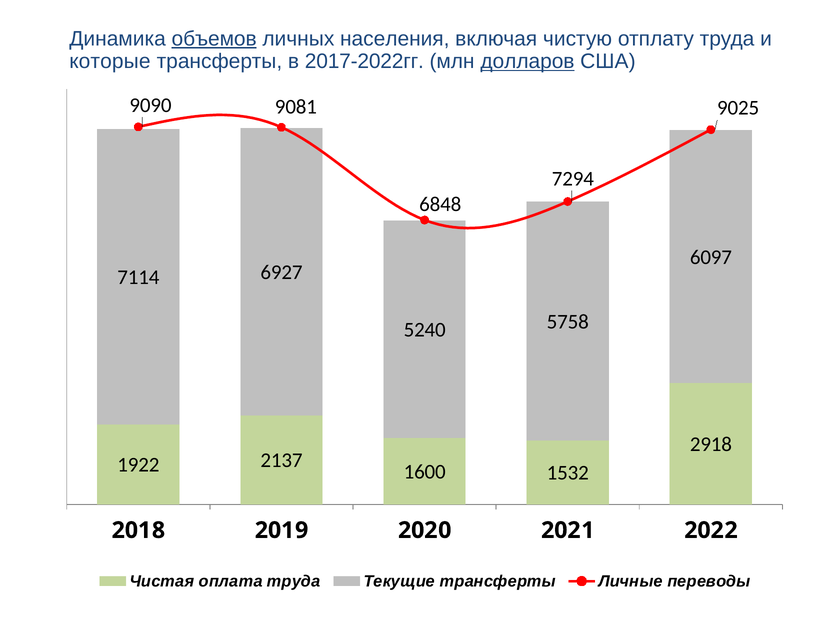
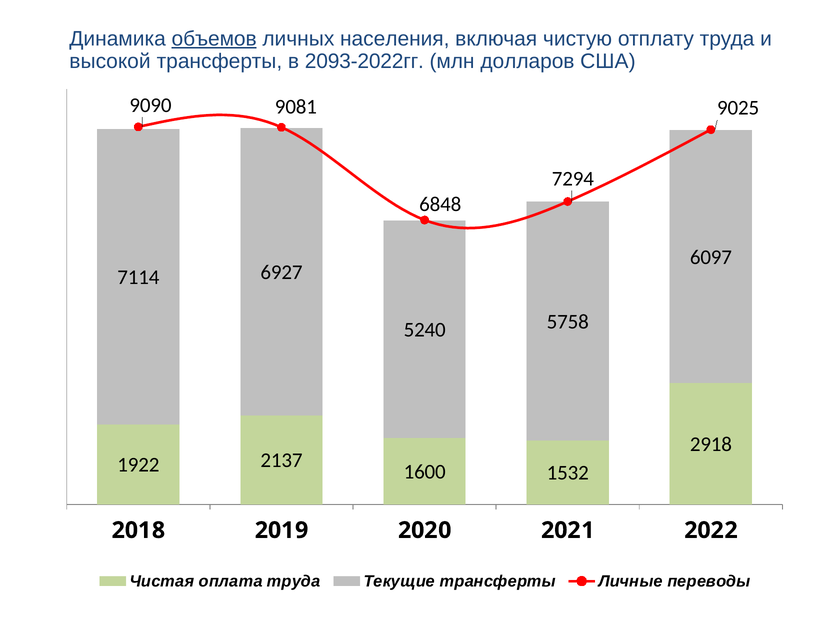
которые: которые -> высокой
2017-2022гг: 2017-2022гг -> 2093-2022гг
долларов underline: present -> none
